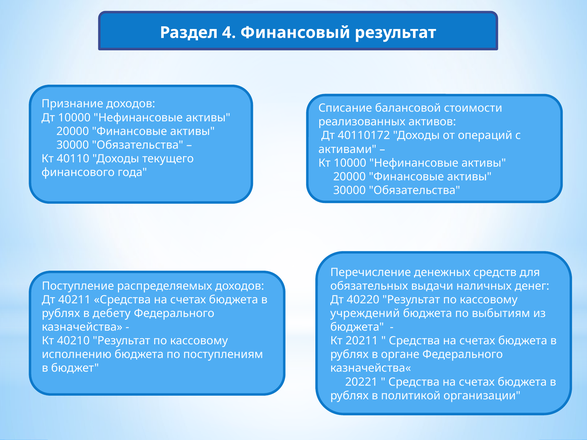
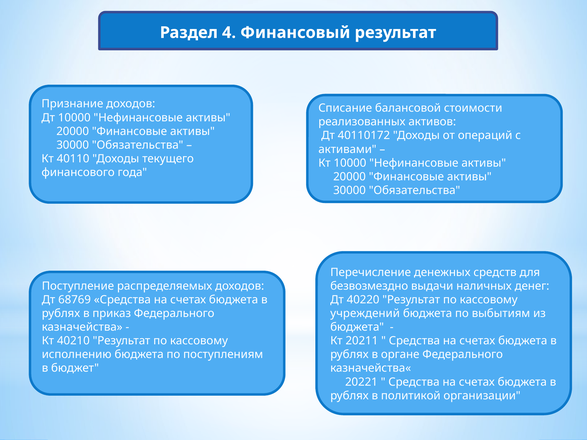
обязательных: обязательных -> безвозмездно
40211: 40211 -> 68769
дебету: дебету -> приказ
